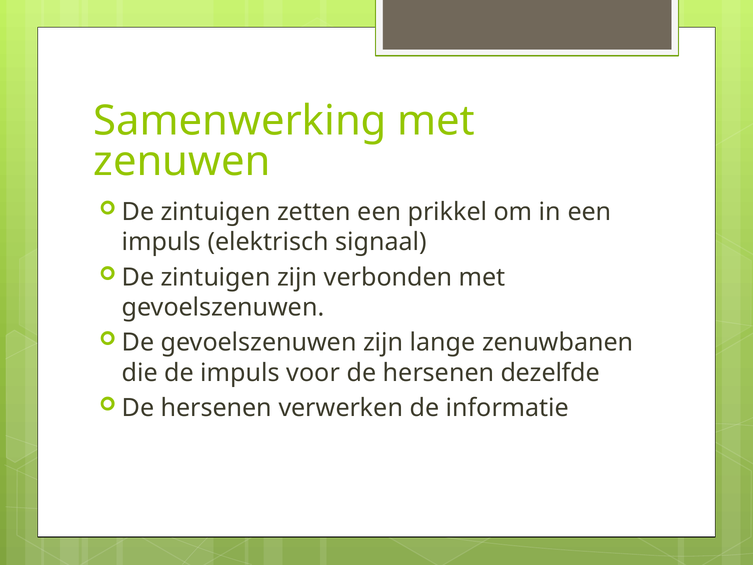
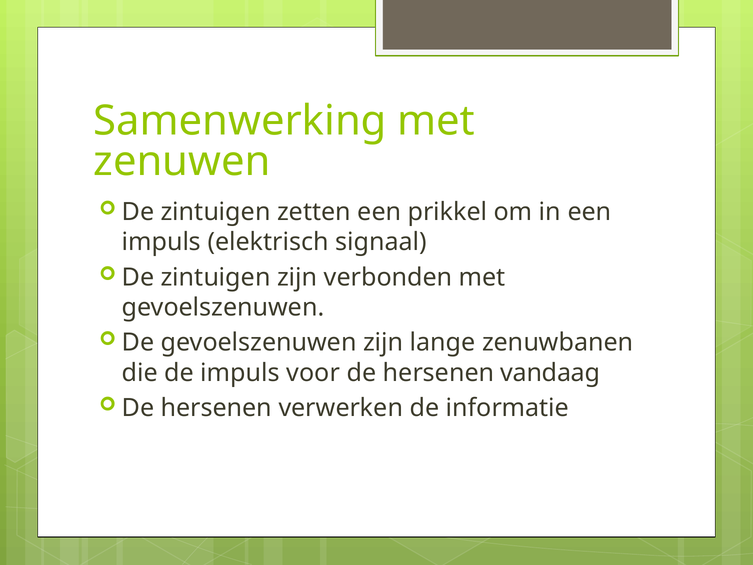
dezelfde: dezelfde -> vandaag
